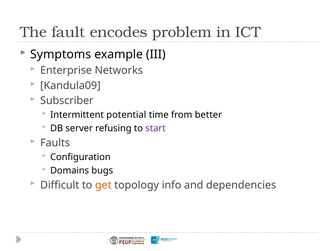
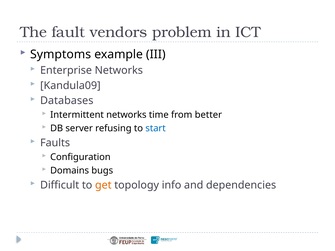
encodes: encodes -> vendors
Subscriber: Subscriber -> Databases
Intermittent potential: potential -> networks
start colour: purple -> blue
